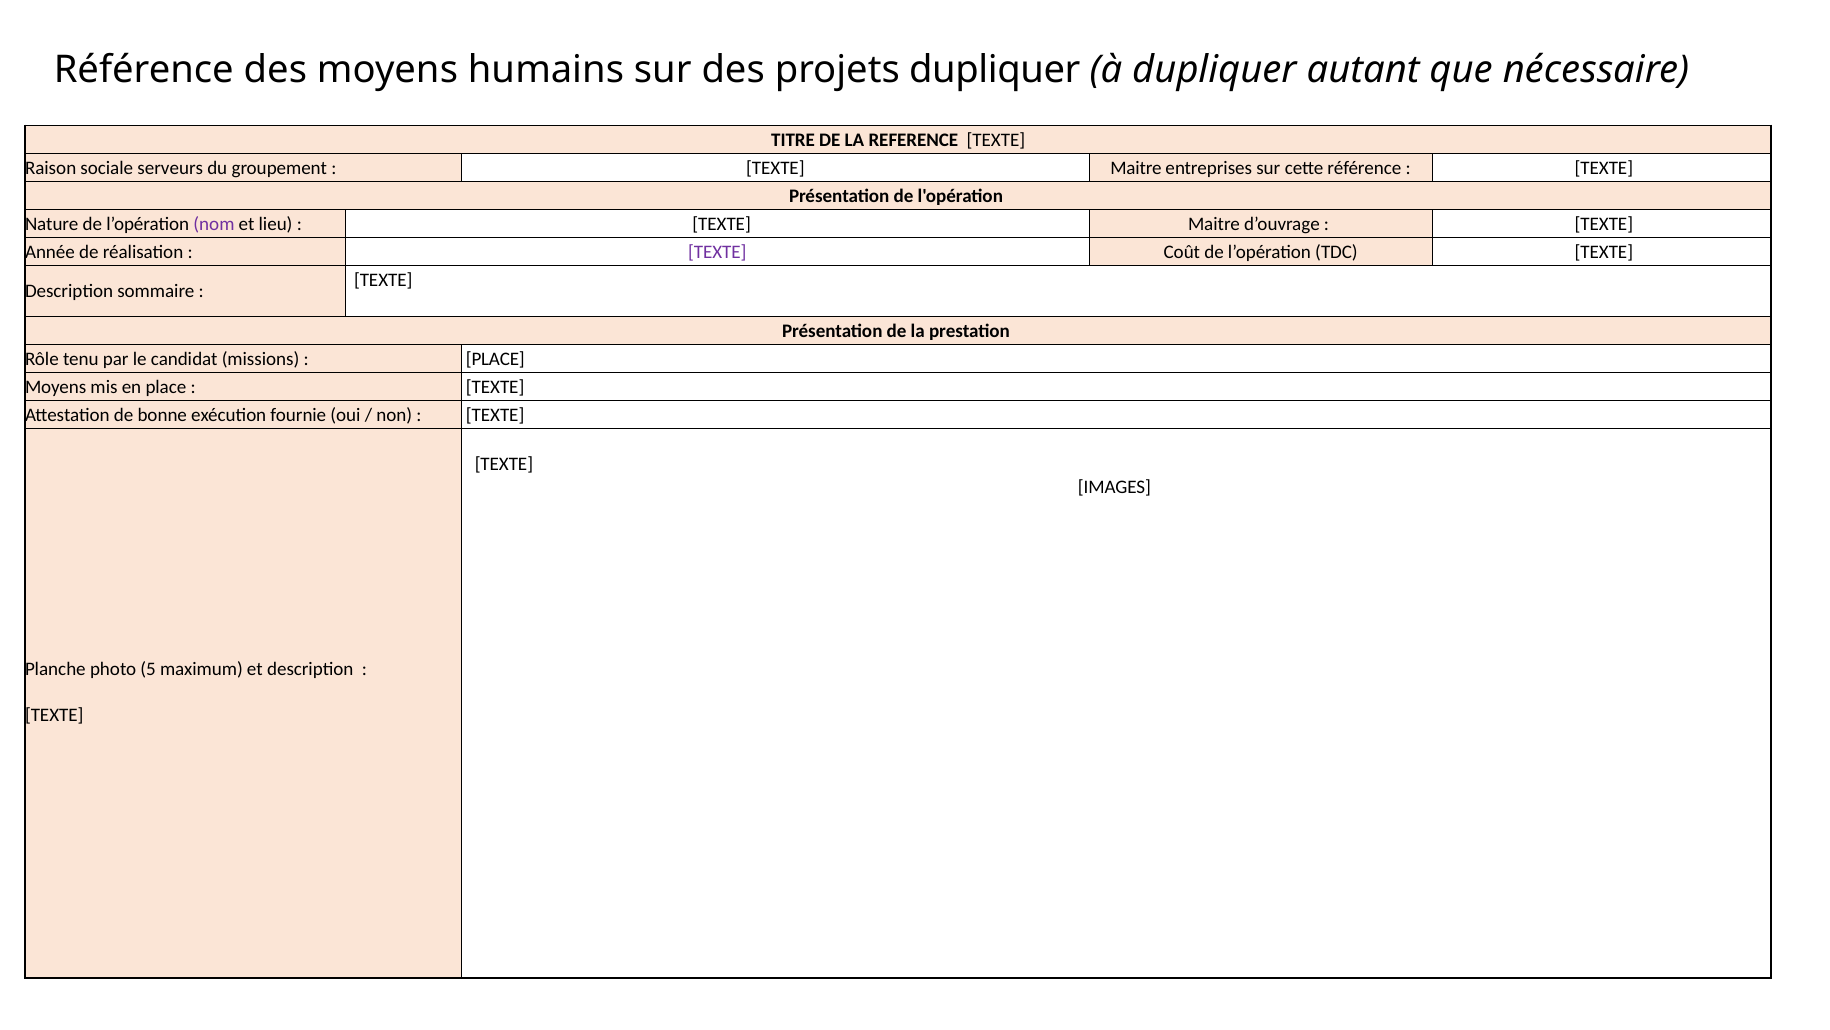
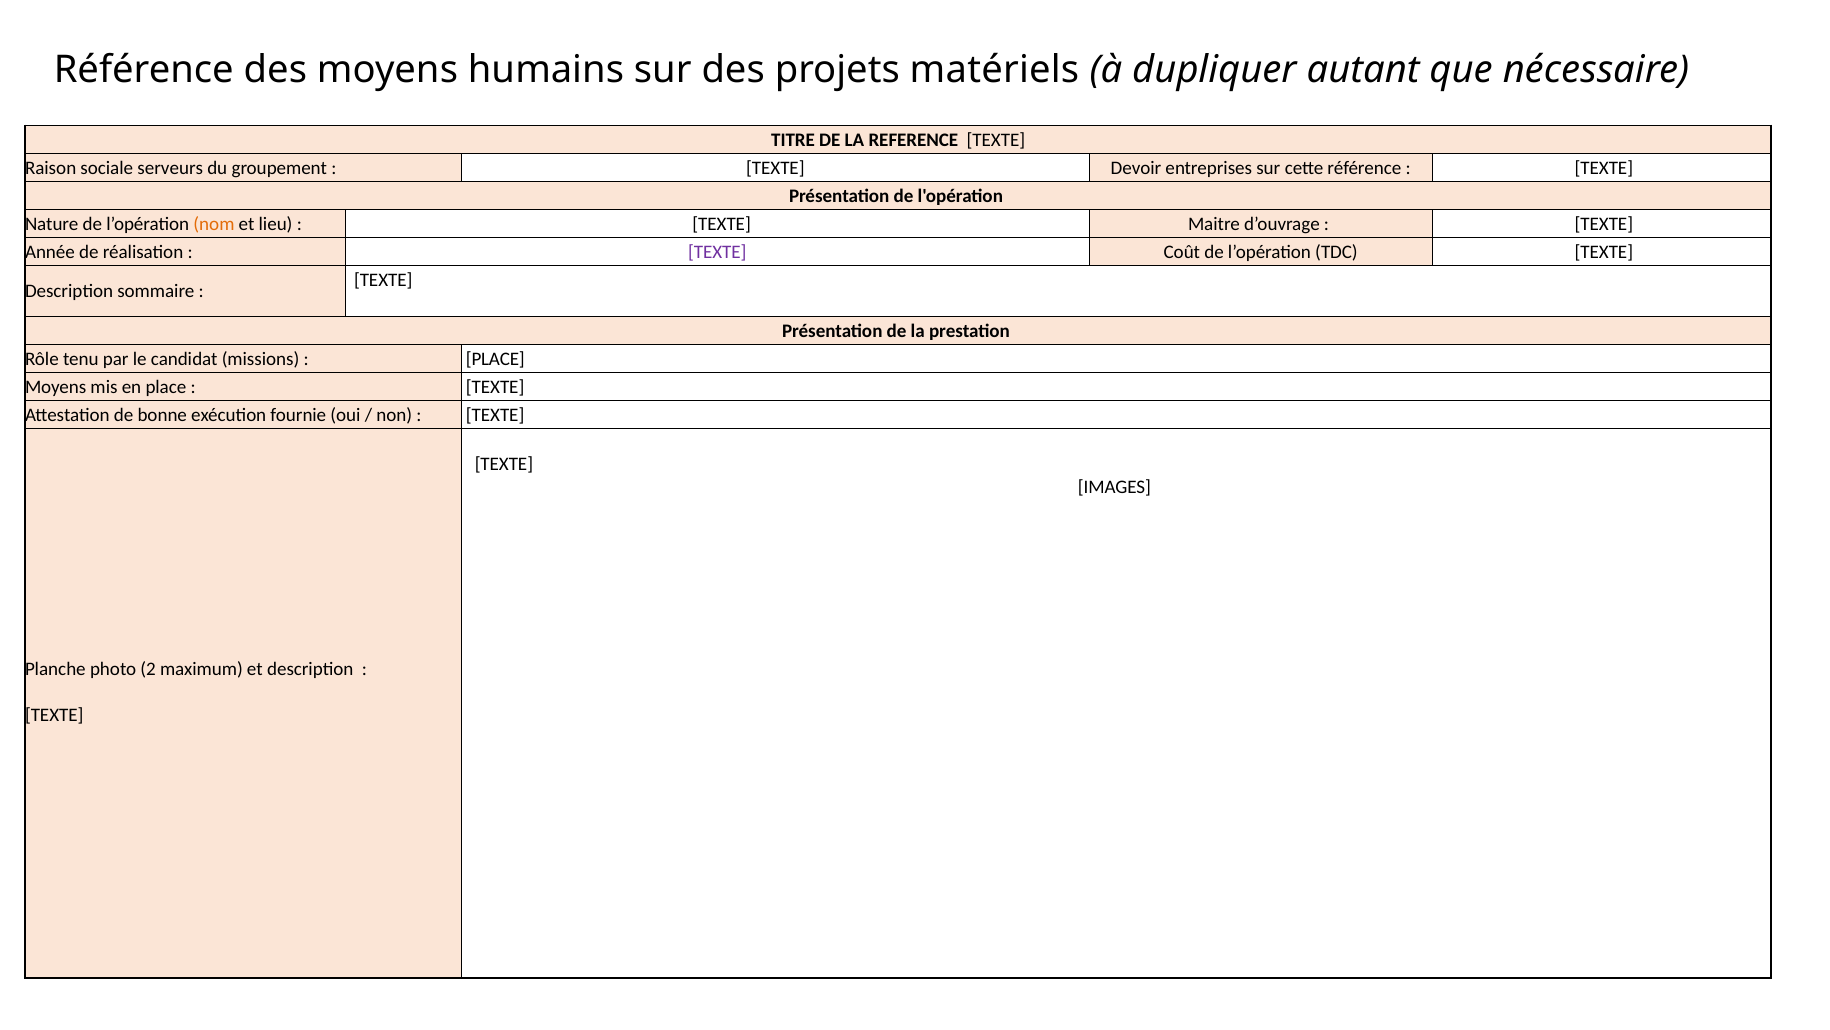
projets dupliquer: dupliquer -> matériels
Maitre at (1136, 168): Maitre -> Devoir
nom colour: purple -> orange
5: 5 -> 2
